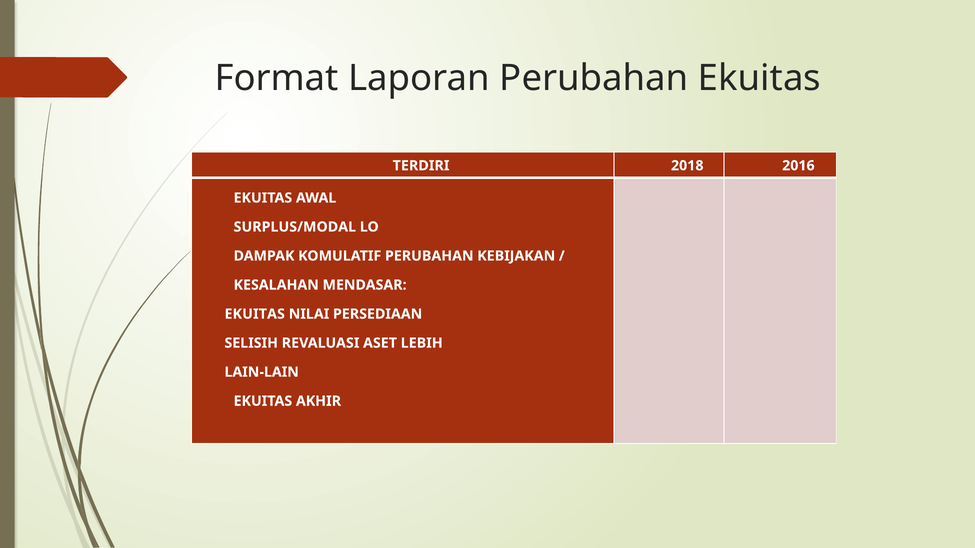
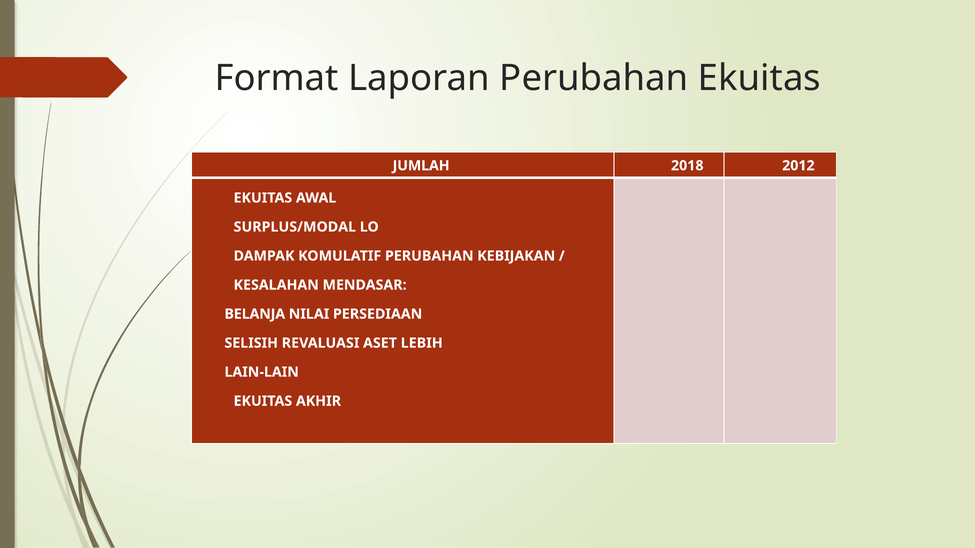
TERDIRI: TERDIRI -> JUMLAH
2016: 2016 -> 2012
EKUITAS at (255, 314): EKUITAS -> BELANJA
